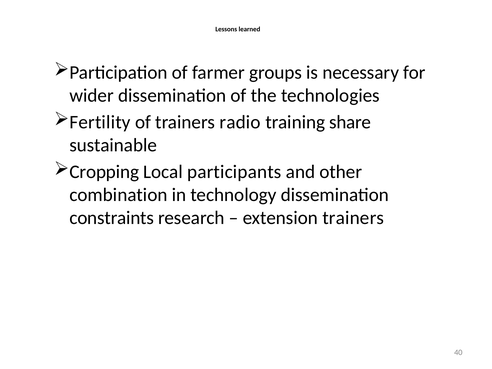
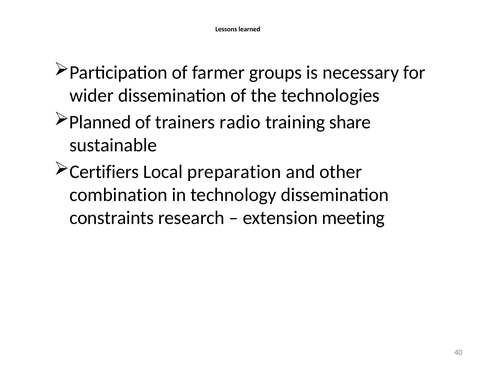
Fertility: Fertility -> Planned
Cropping: Cropping -> Certifiers
participants: participants -> preparation
extension trainers: trainers -> meeting
